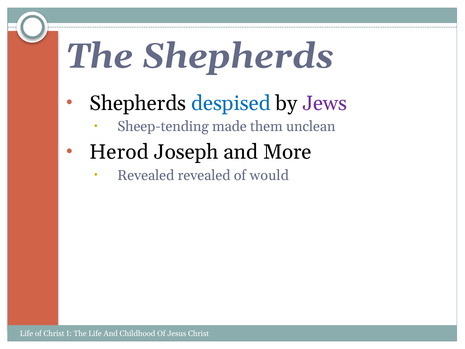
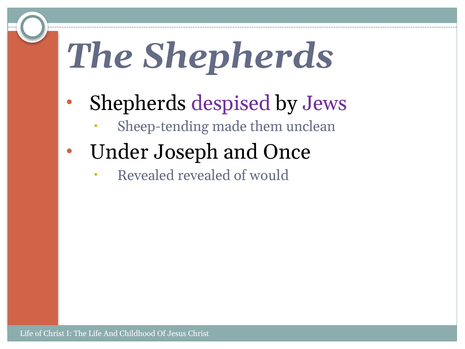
despised colour: blue -> purple
Herod: Herod -> Under
More: More -> Once
